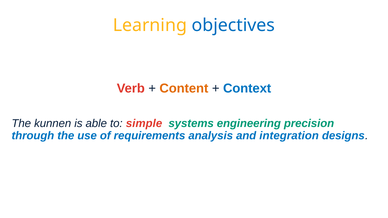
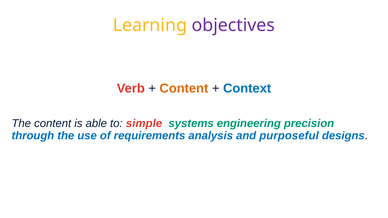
objectives colour: blue -> purple
The kunnen: kunnen -> content
integration: integration -> purposeful
